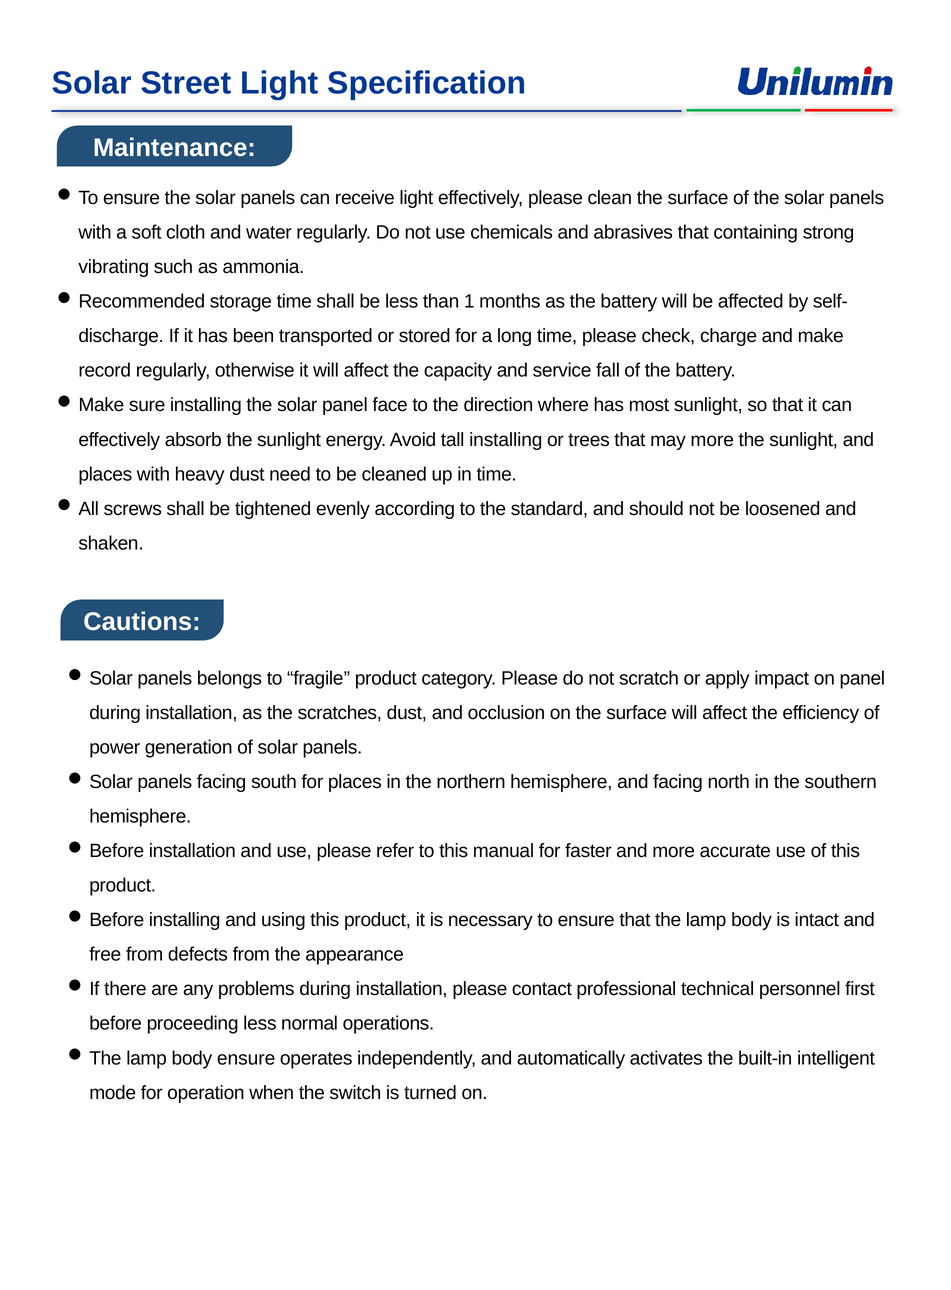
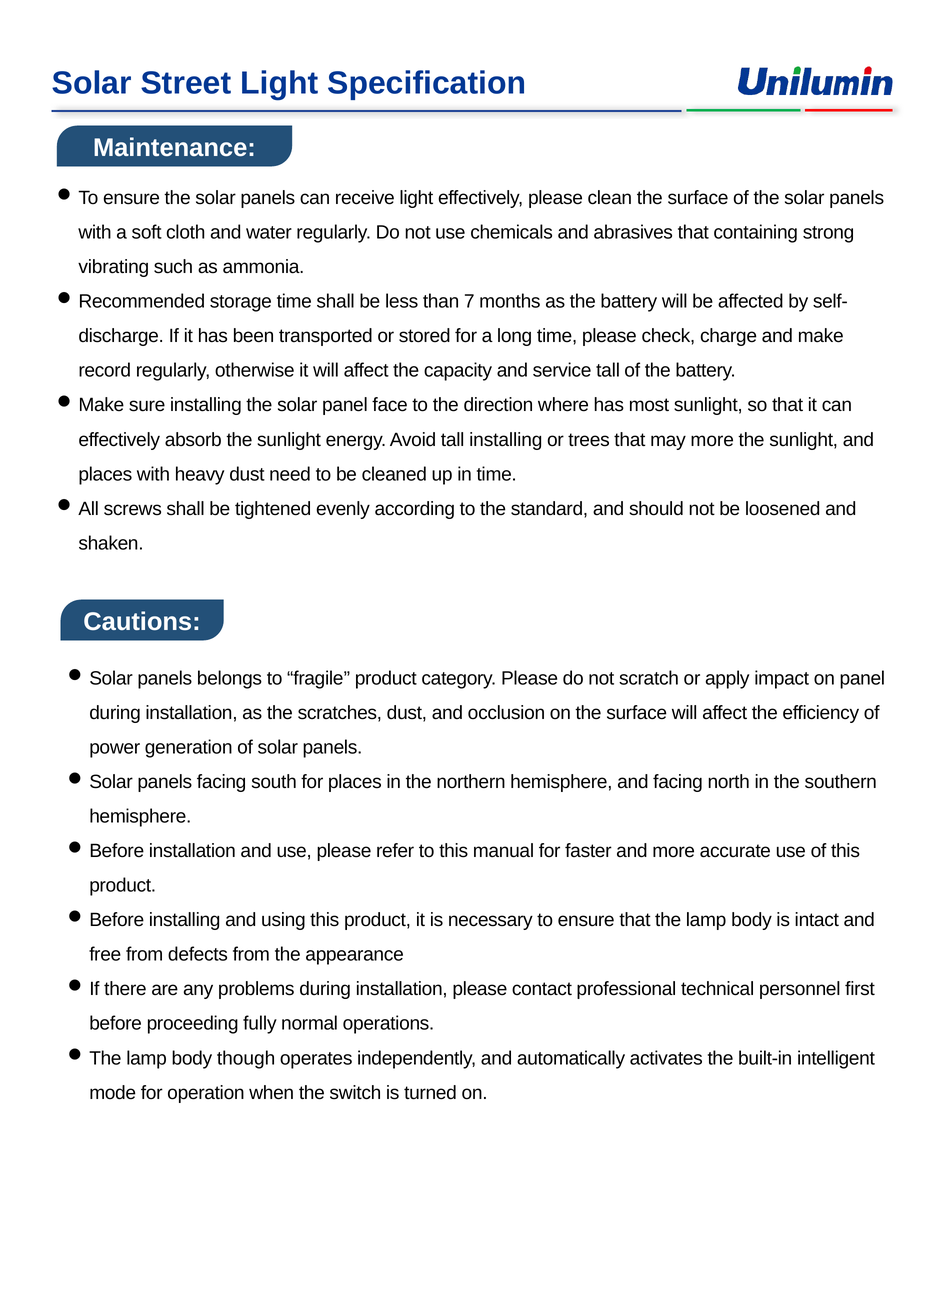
1: 1 -> 7
service fall: fall -> tall
proceeding less: less -> fully
body ensure: ensure -> though
